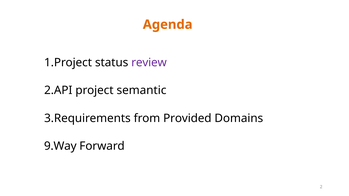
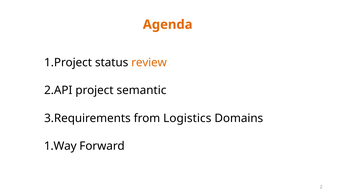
review colour: purple -> orange
Provided: Provided -> Logistics
9.Way: 9.Way -> 1.Way
